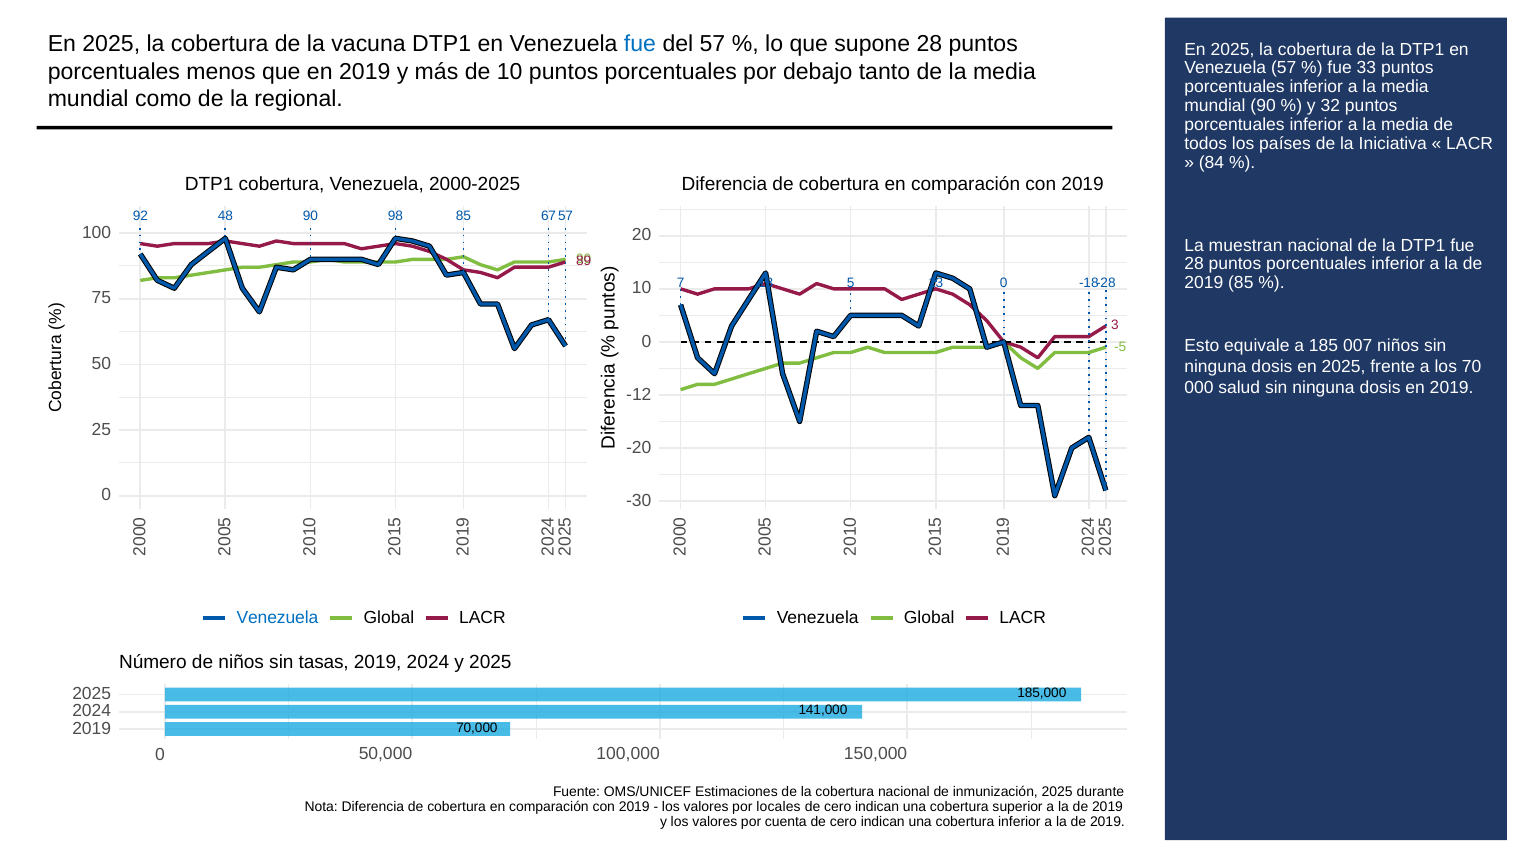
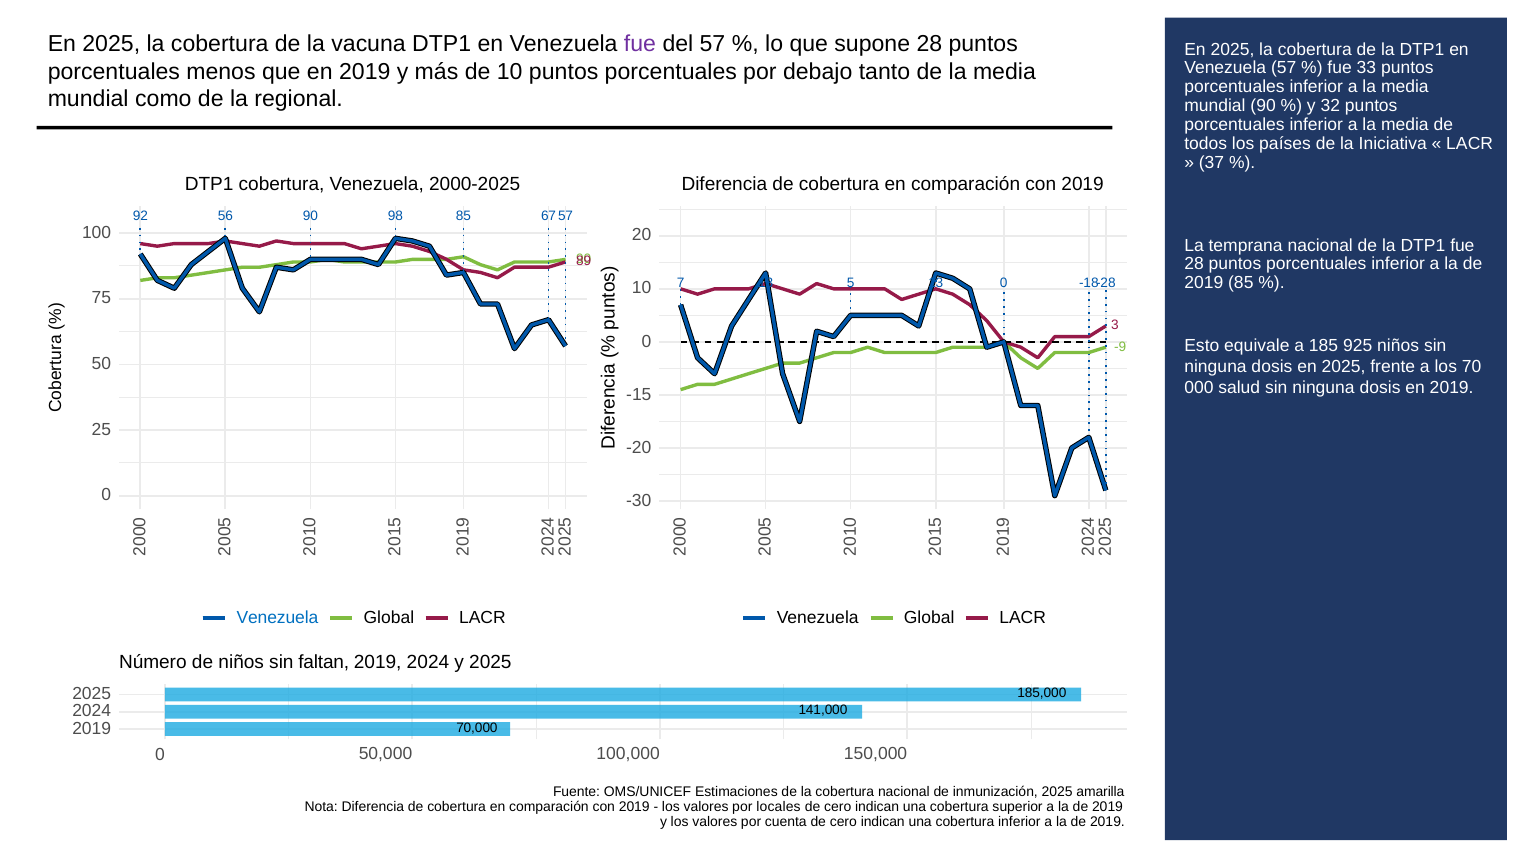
fue at (640, 44) colour: blue -> purple
84: 84 -> 37
48: 48 -> 56
muestran: muestran -> temprana
007: 007 -> 925
-5: -5 -> -9
-12: -12 -> -15
tasas: tasas -> faltan
durante: durante -> amarilla
